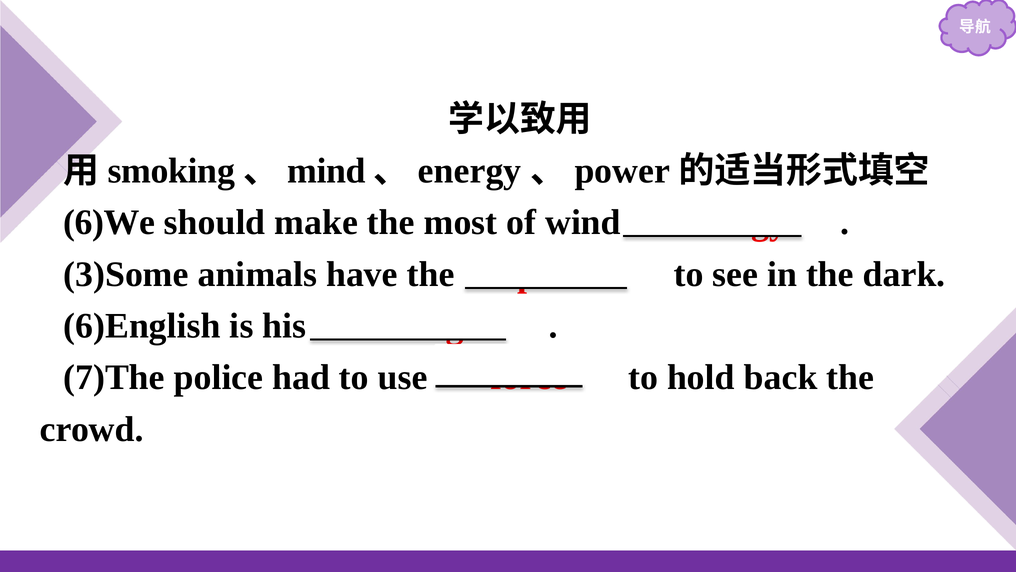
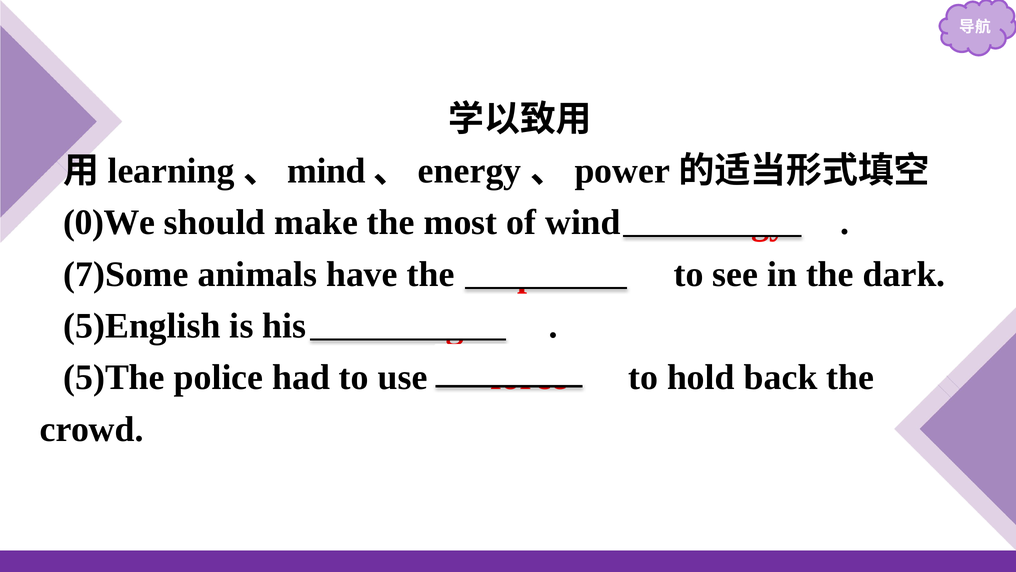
smoking: smoking -> learning
6)We: 6)We -> 0)We
3)Some: 3)Some -> 7)Some
6)English: 6)English -> 5)English
7)The: 7)The -> 5)The
